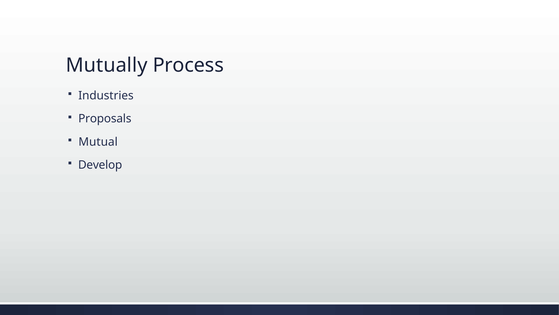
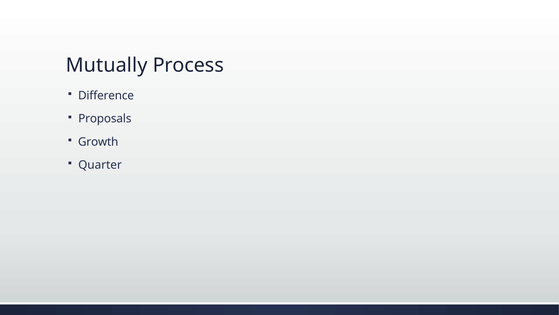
Industries: Industries -> Difference
Mutual: Mutual -> Growth
Develop: Develop -> Quarter
